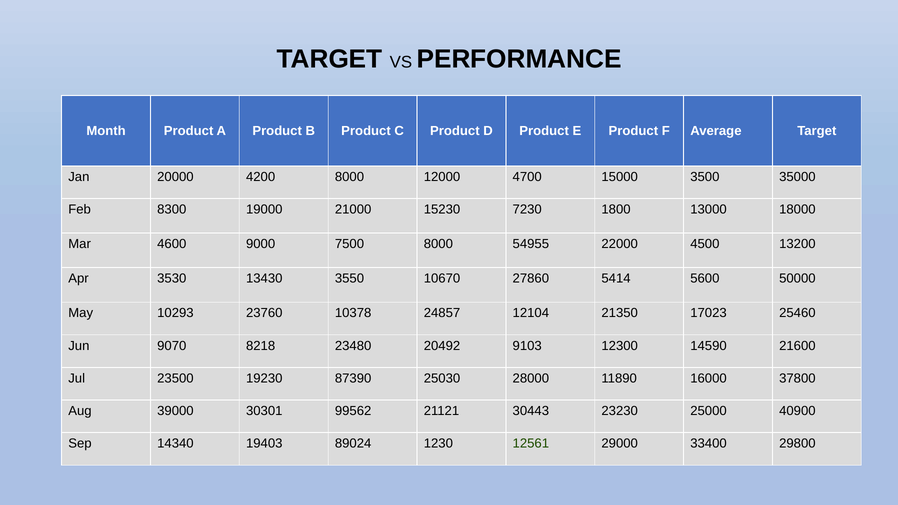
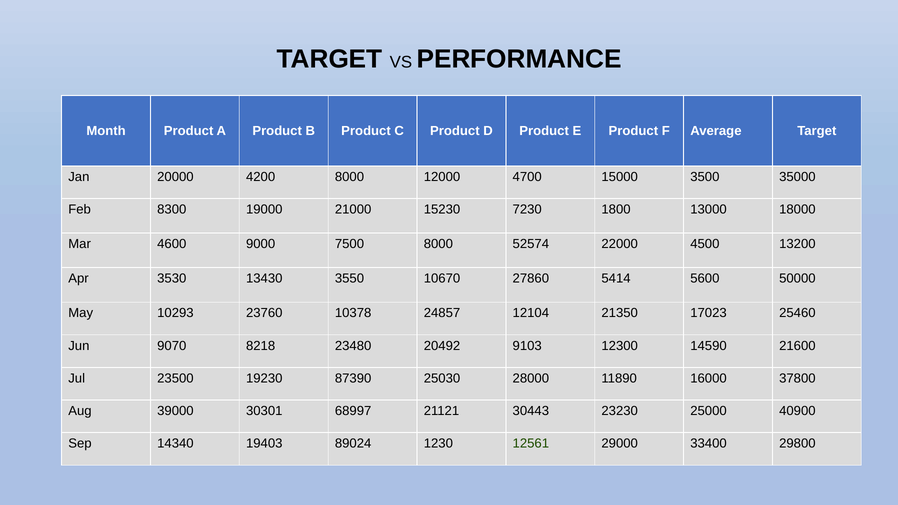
54955: 54955 -> 52574
99562: 99562 -> 68997
